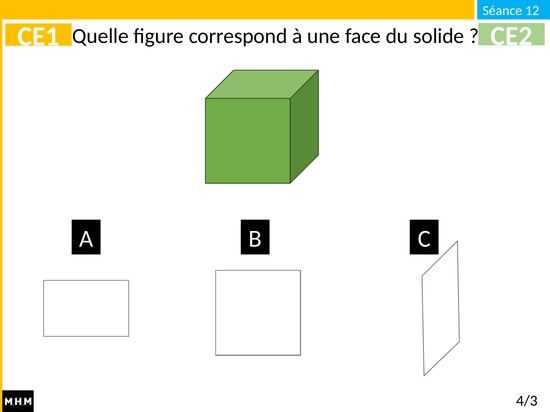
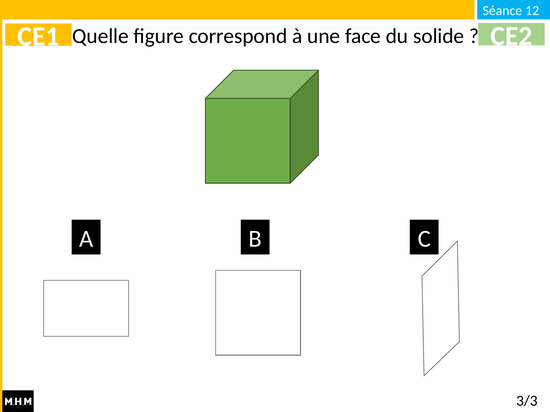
4/3: 4/3 -> 3/3
